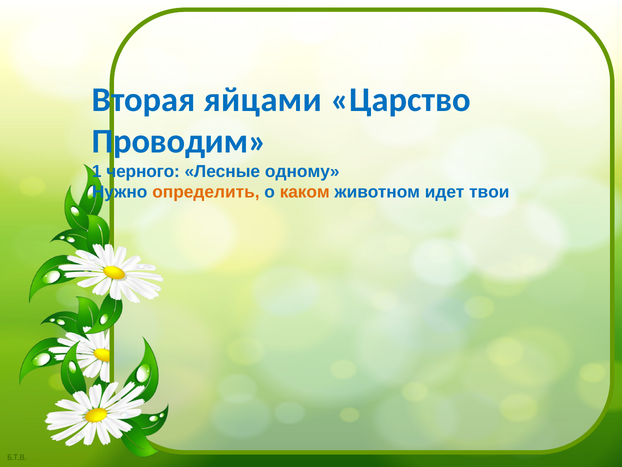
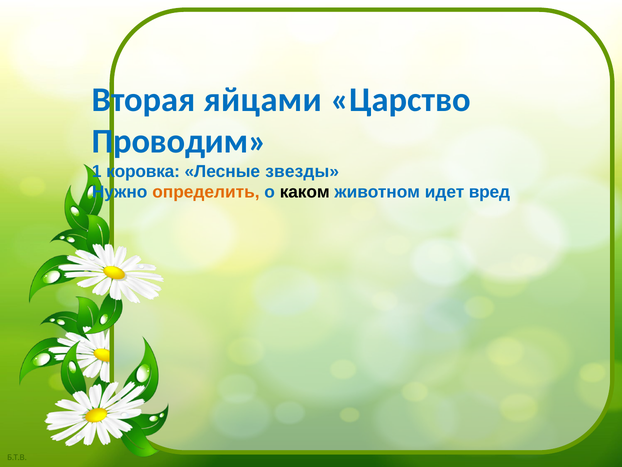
черного: черного -> коровка
одному: одному -> звезды
каком colour: orange -> black
твои: твои -> вред
